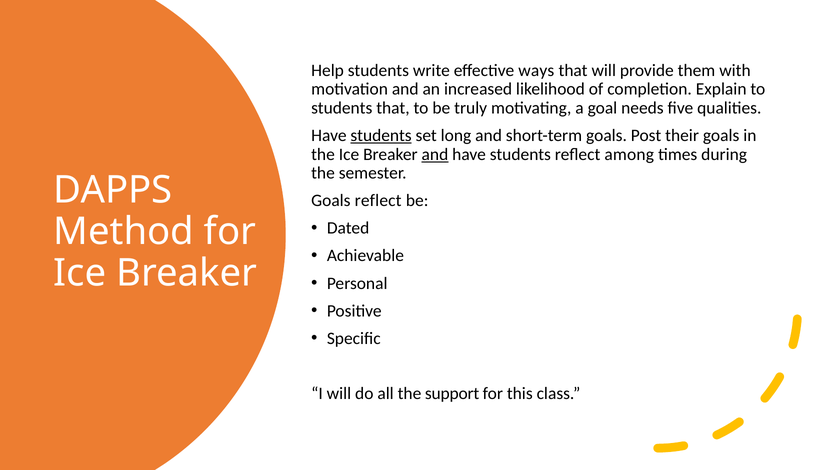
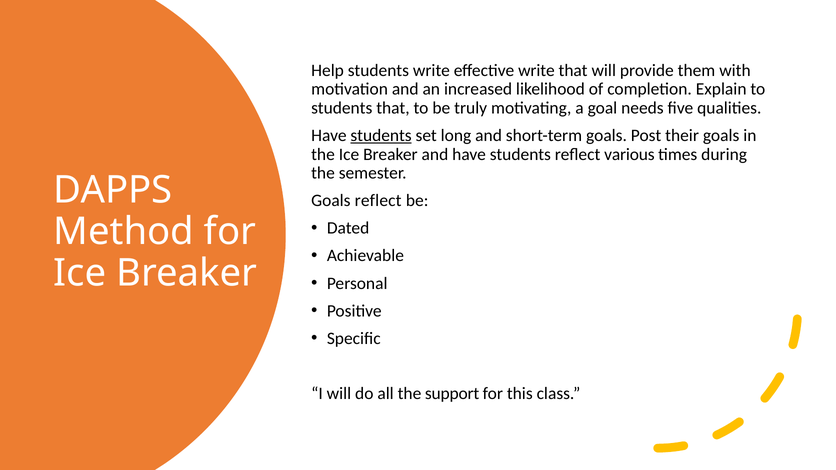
effective ways: ways -> write
and at (435, 154) underline: present -> none
among: among -> various
